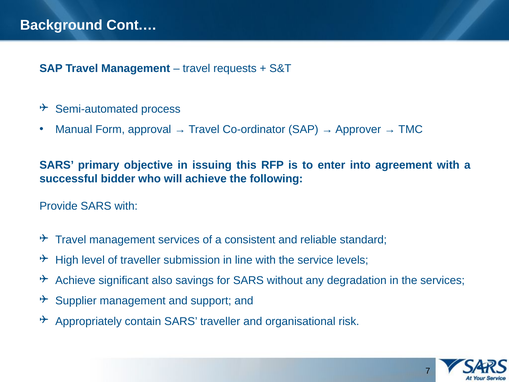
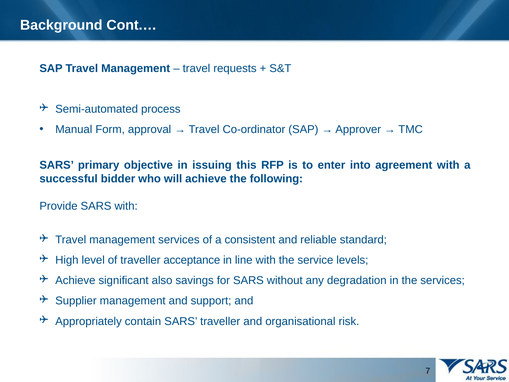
submission: submission -> acceptance
